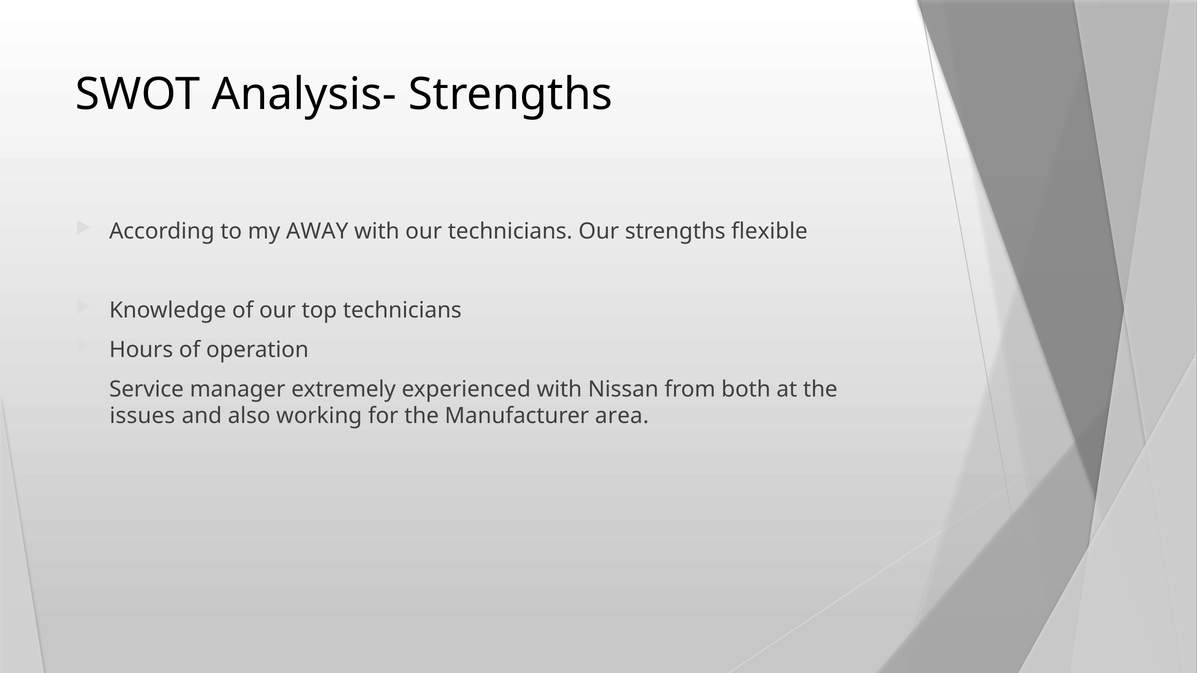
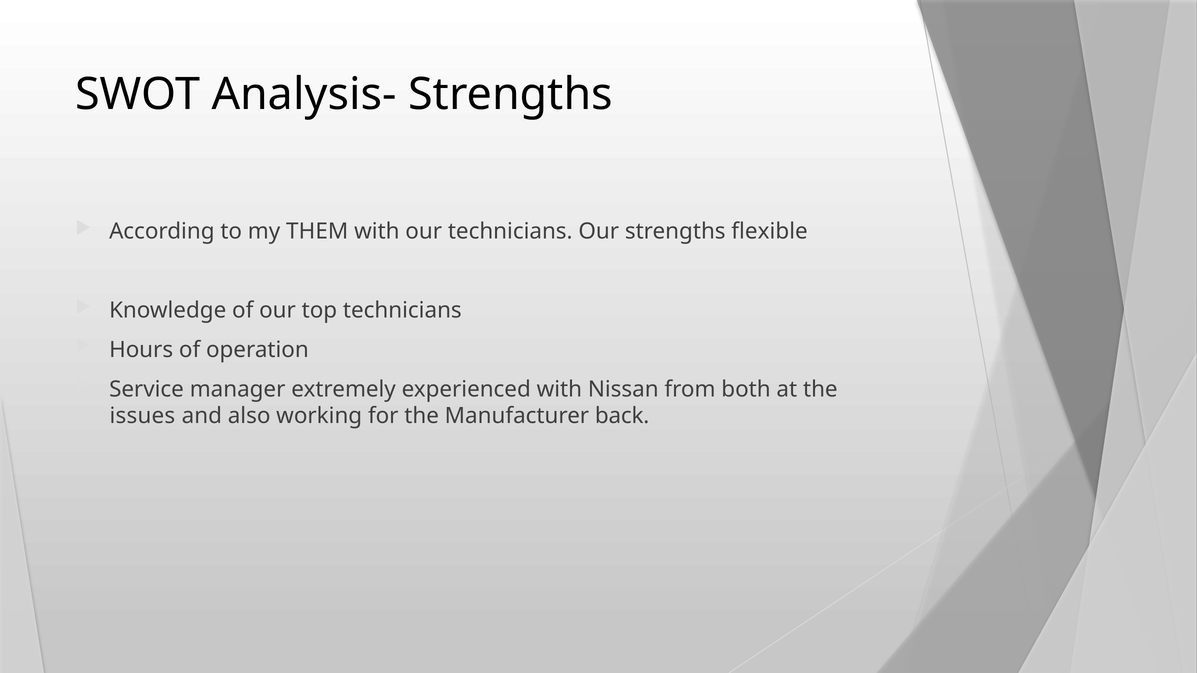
AWAY: AWAY -> THEM
area: area -> back
